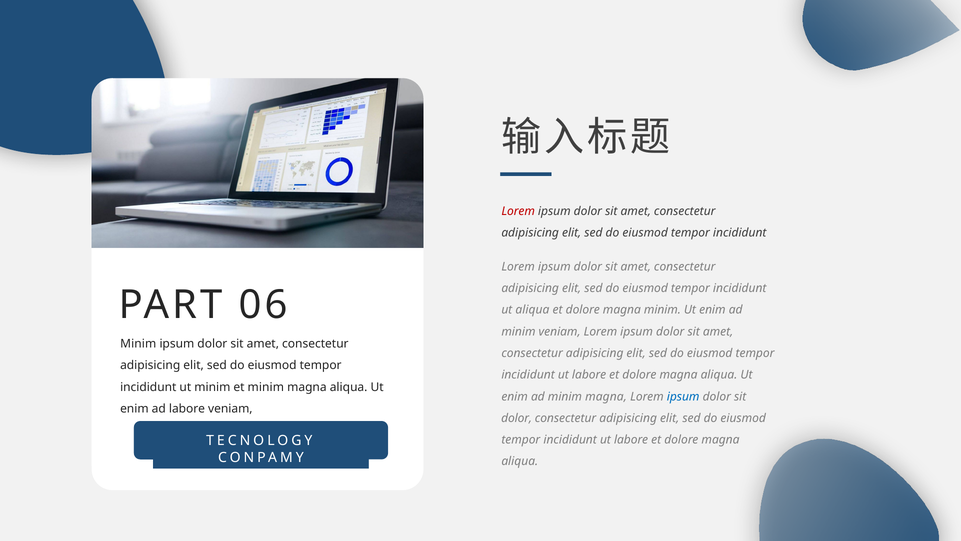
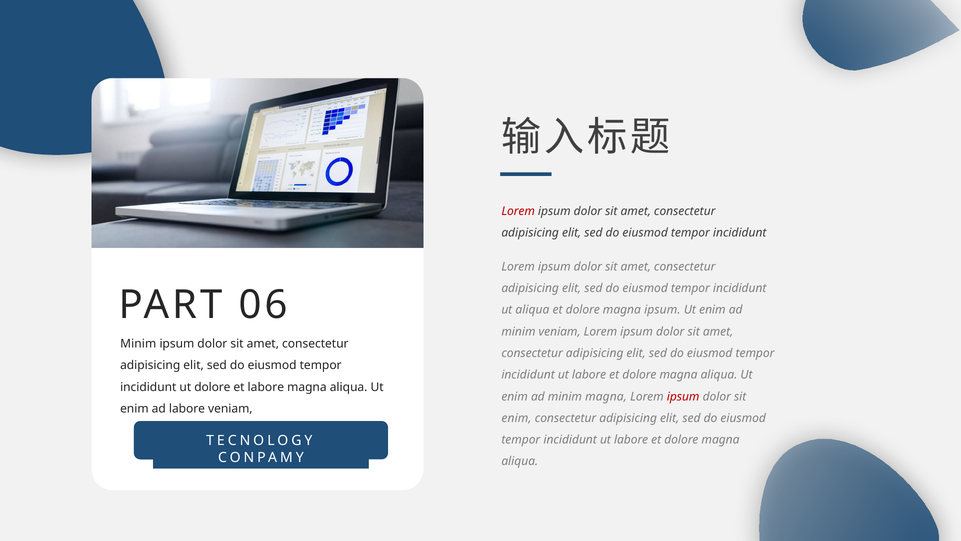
magna minim: minim -> ipsum
ut minim: minim -> dolore
et minim: minim -> labore
ipsum at (683, 396) colour: blue -> red
dolor at (517, 418): dolor -> enim
